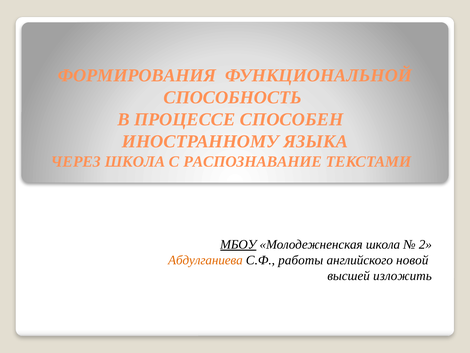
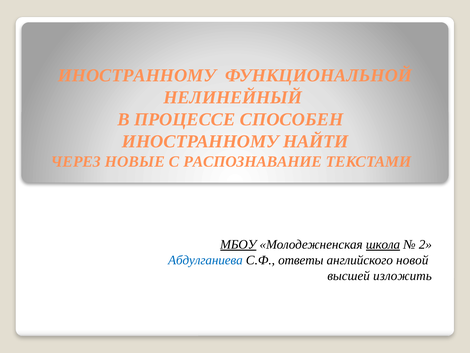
ФОРМИРОВАНИЯ at (137, 75): ФОРМИРОВАНИЯ -> ИНОСТРАННОМУ
СПОСОБНОСТЬ: СПОСОБНОСТЬ -> НЕЛИНЕЙНЫЙ
ЯЗЫКА: ЯЗЫКА -> НАЙТИ
ЧЕРЕЗ ШКОЛА: ШКОЛА -> НОВЫЕ
школа at (383, 244) underline: none -> present
Абдулганиева colour: orange -> blue
работы: работы -> ответы
